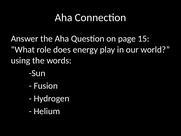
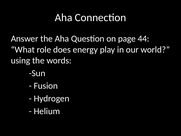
15: 15 -> 44
